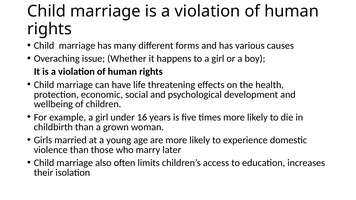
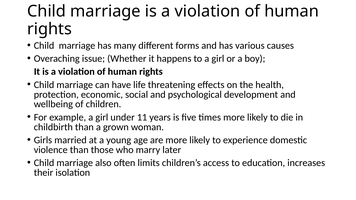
16: 16 -> 11
